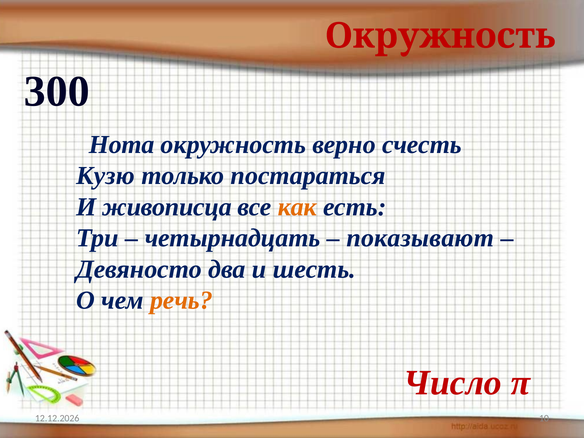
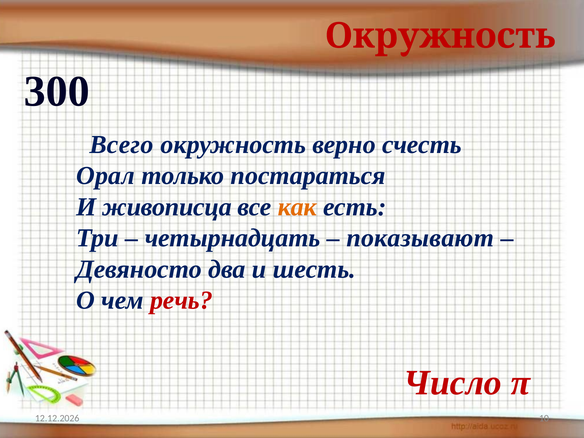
Нота: Нота -> Всего
Кузю: Кузю -> Орал
речь colour: orange -> red
